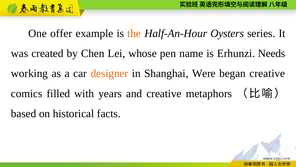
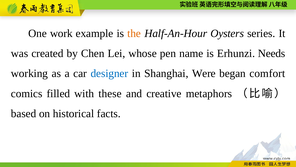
offer: offer -> work
designer colour: orange -> blue
began creative: creative -> comfort
years: years -> these
